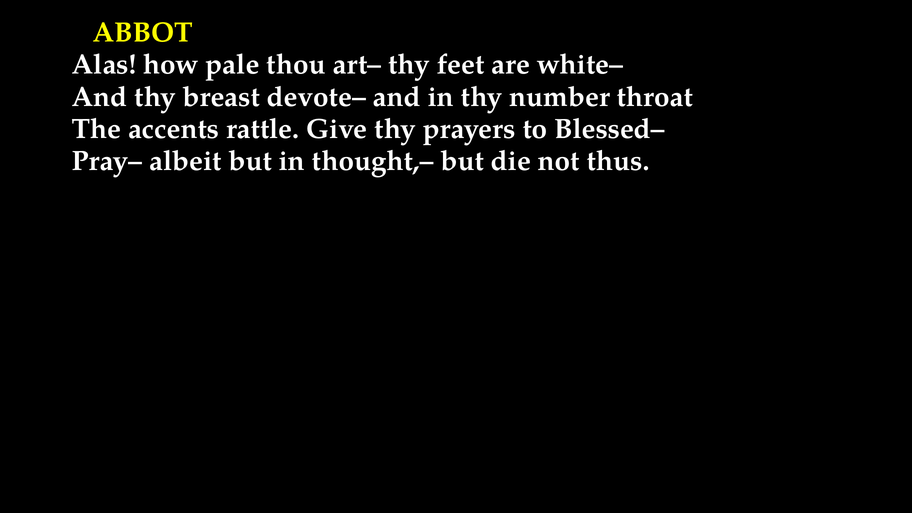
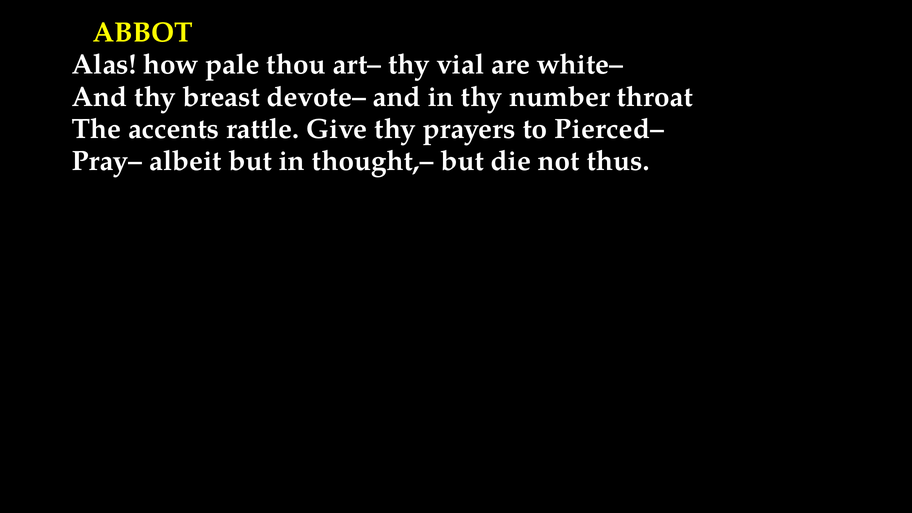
feet: feet -> vial
Blessed–: Blessed– -> Pierced–
